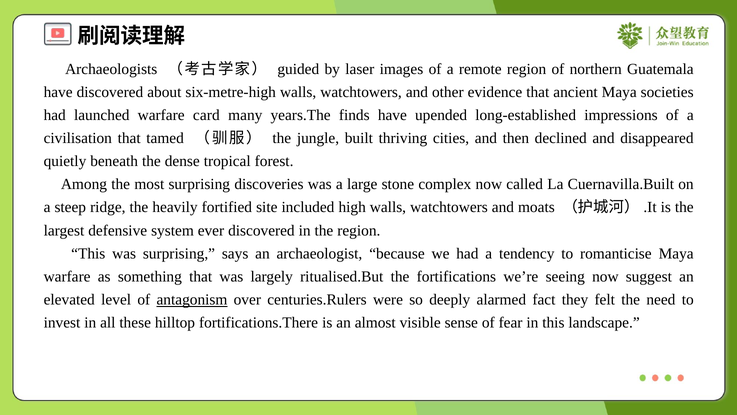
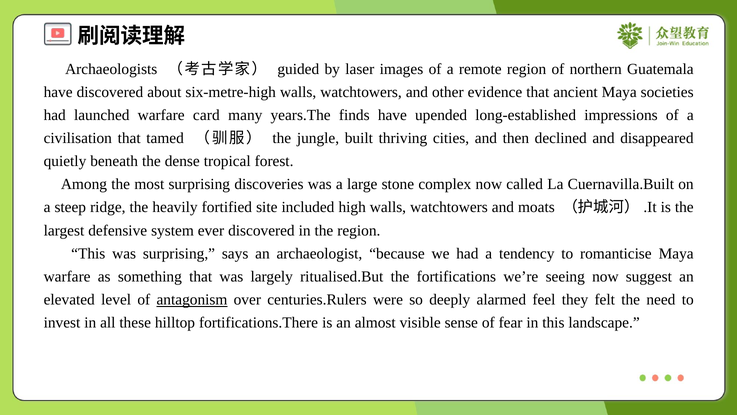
fact: fact -> feel
